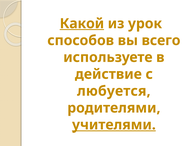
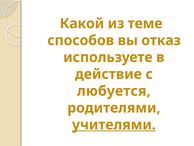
Какой underline: present -> none
урок: урок -> теме
всего: всего -> отказ
